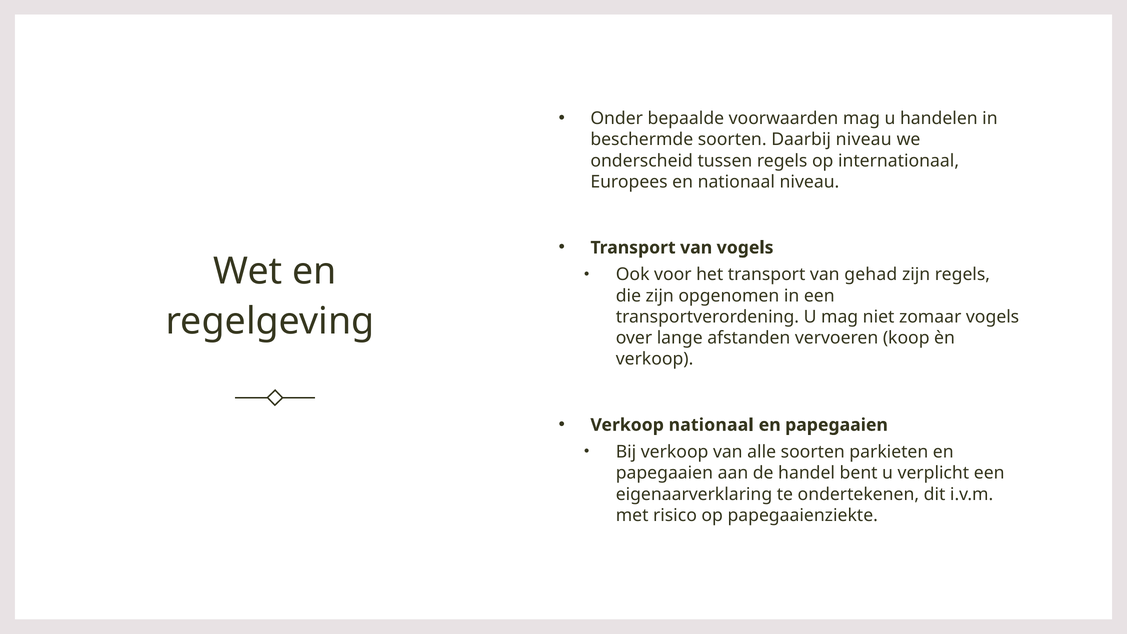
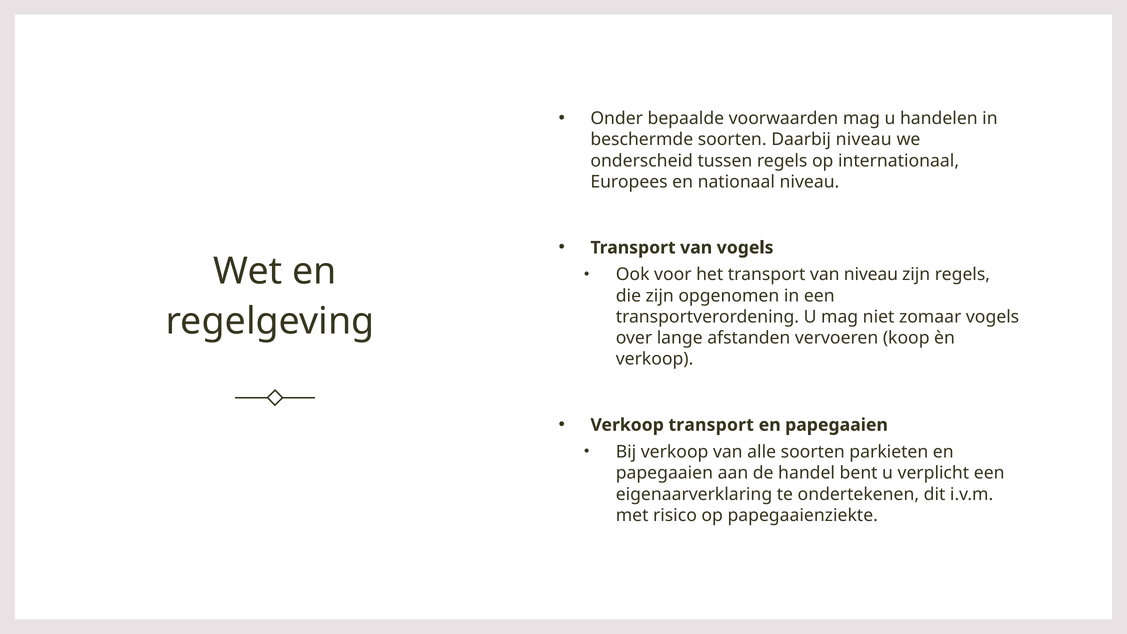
van gehad: gehad -> niveau
Verkoop nationaal: nationaal -> transport
